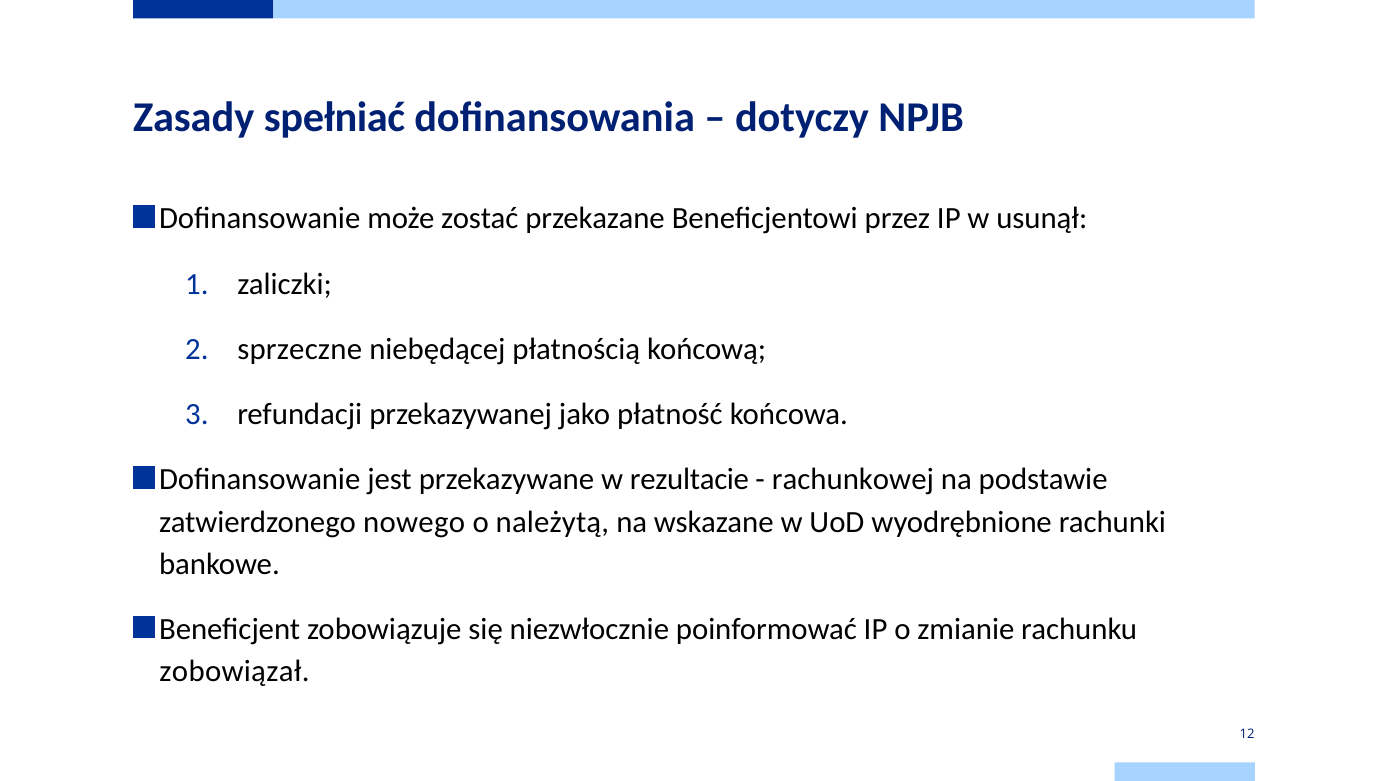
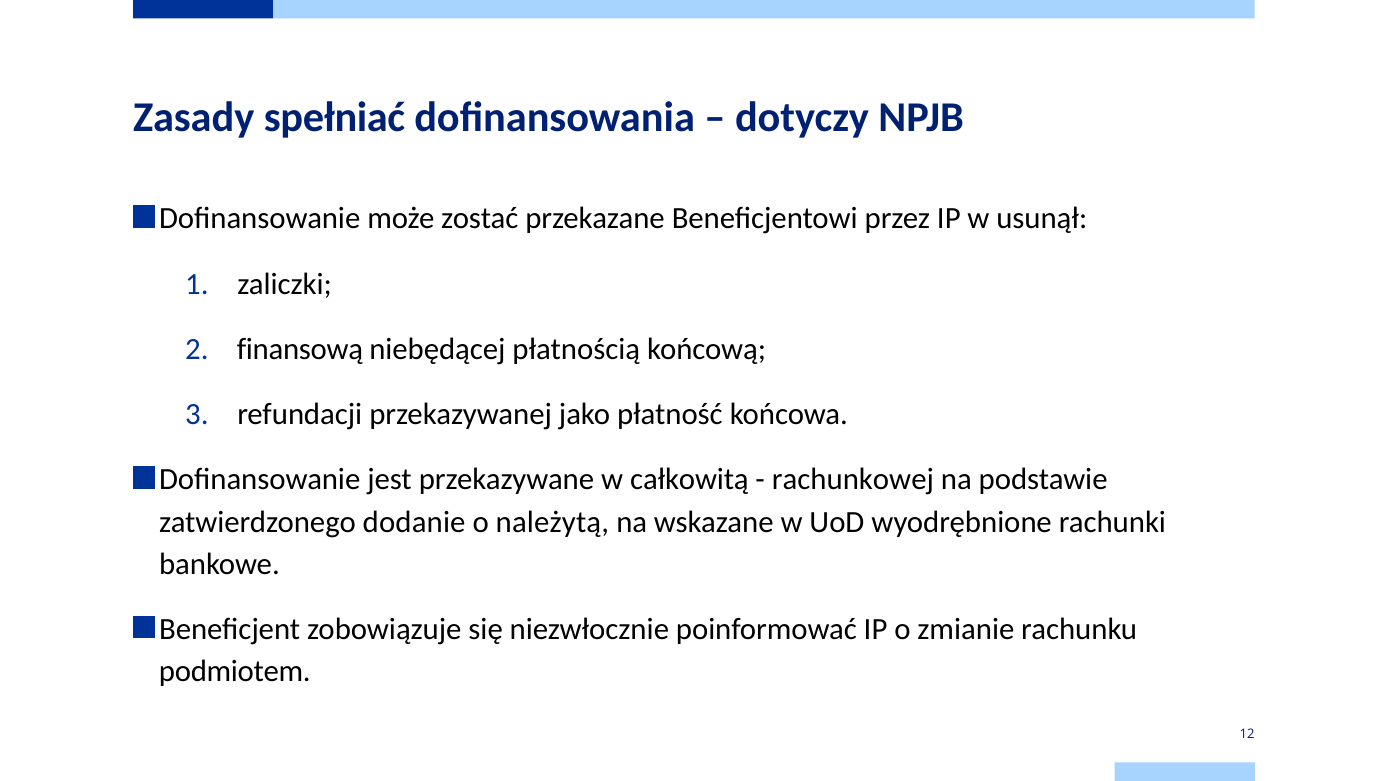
sprzeczne: sprzeczne -> finansową
rezultacie: rezultacie -> całkowitą
nowego: nowego -> dodanie
zobowiązał: zobowiązał -> podmiotem
